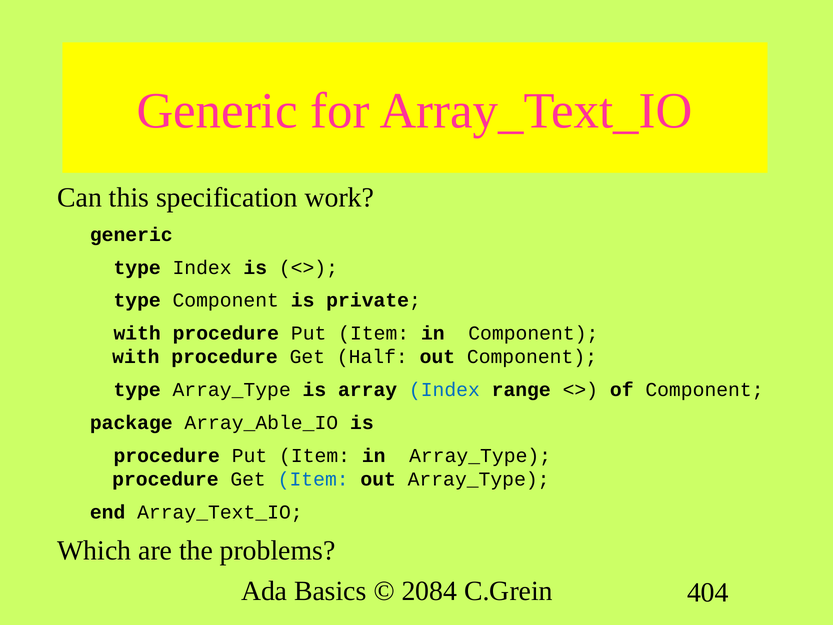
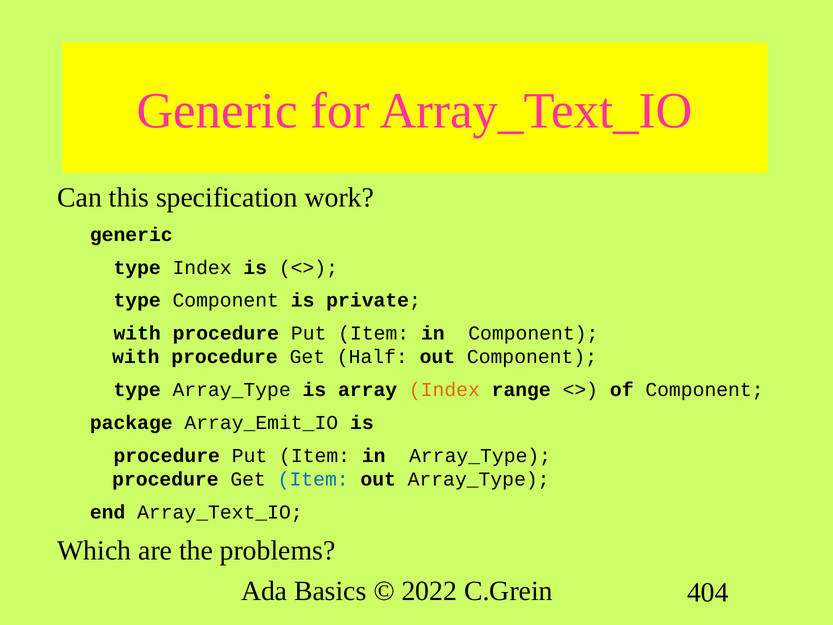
Index at (444, 390) colour: blue -> orange
Array_Able_IO: Array_Able_IO -> Array_Emit_IO
2084: 2084 -> 2022
